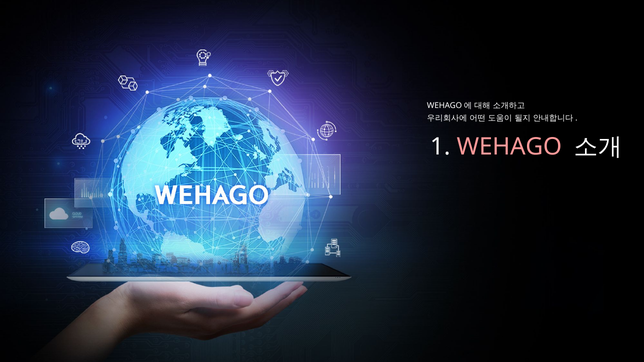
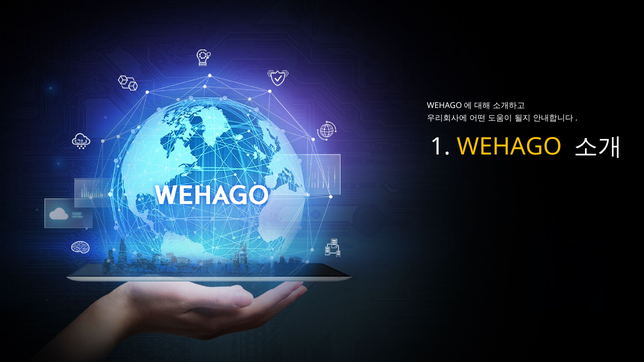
WEHAGO colour: pink -> yellow
